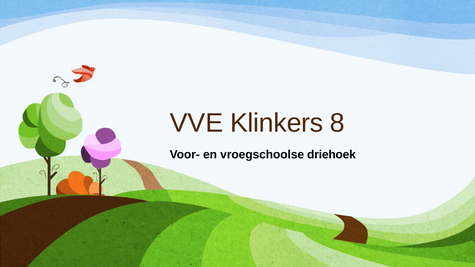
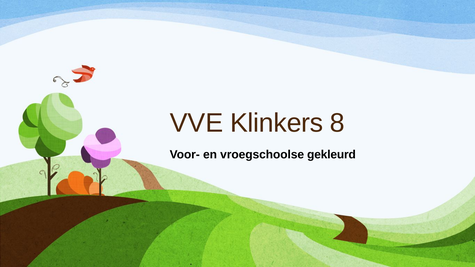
driehoek: driehoek -> gekleurd
